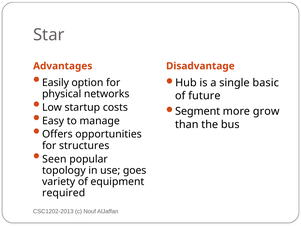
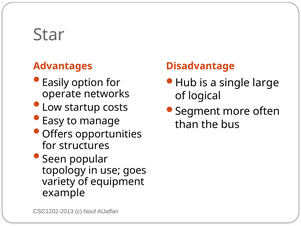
basic: basic -> large
physical: physical -> operate
future: future -> logical
grow: grow -> often
required: required -> example
